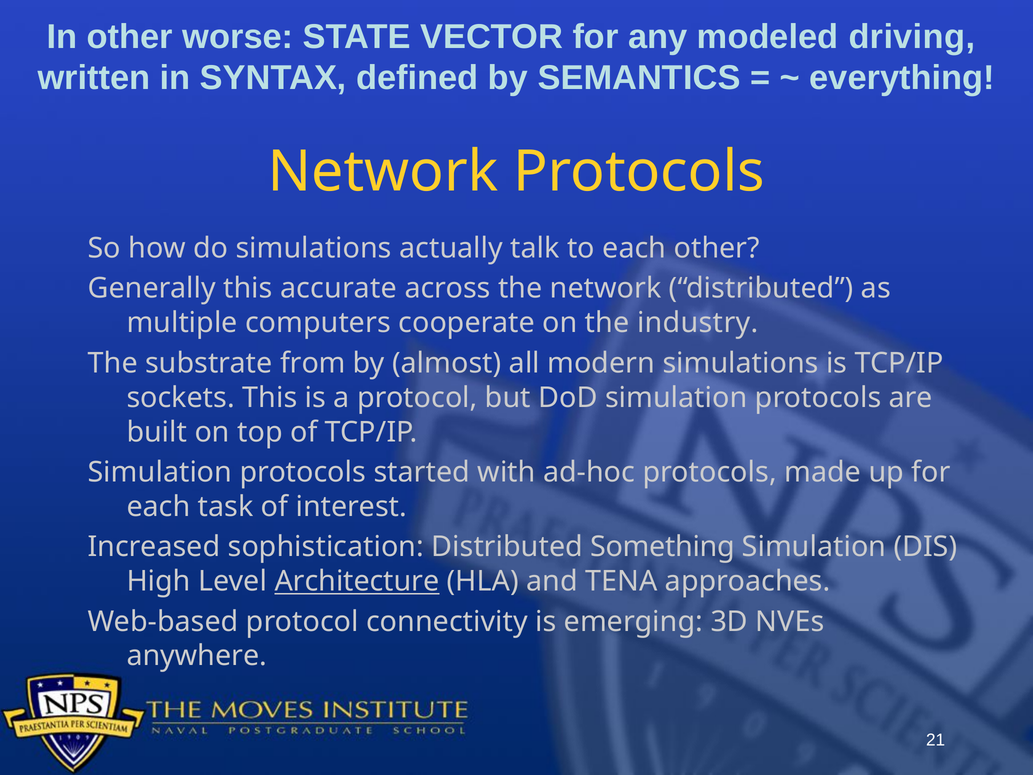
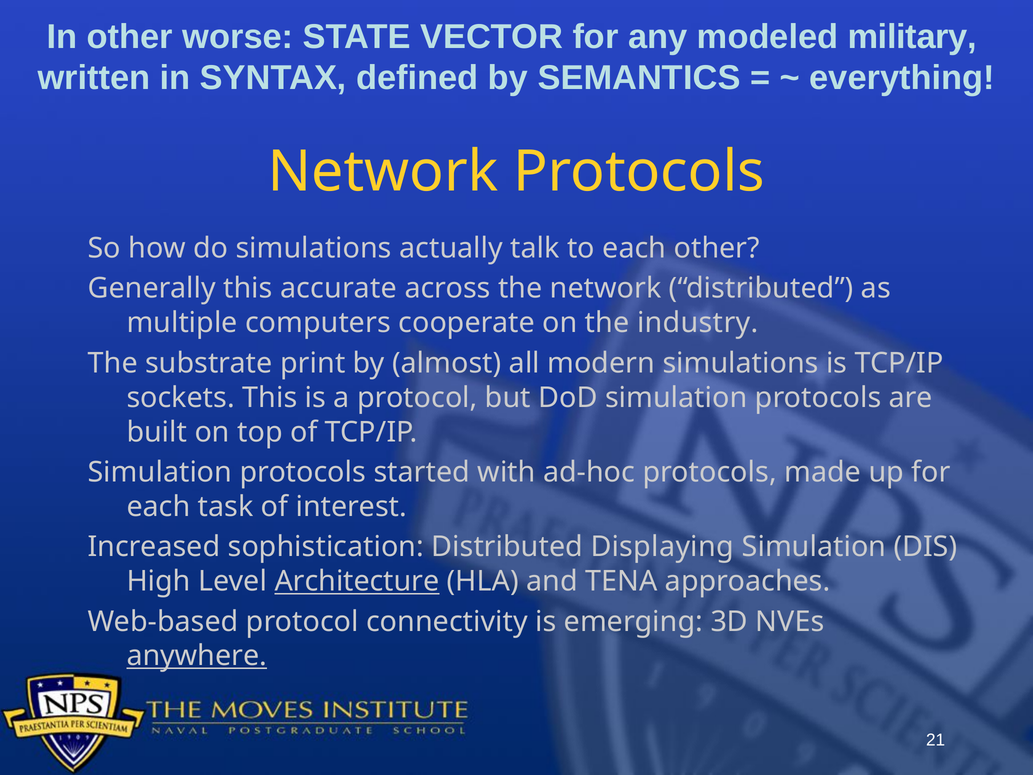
driving: driving -> military
from: from -> print
Something: Something -> Displaying
anywhere underline: none -> present
